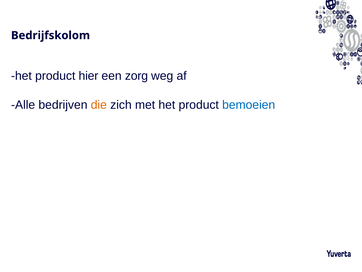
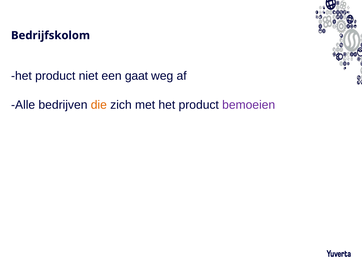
hier: hier -> niet
zorg: zorg -> gaat
bemoeien colour: blue -> purple
